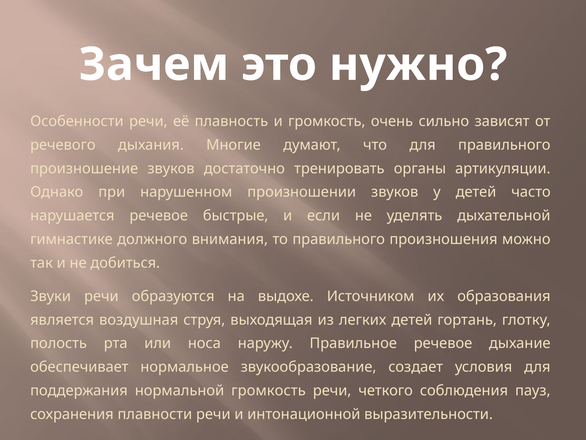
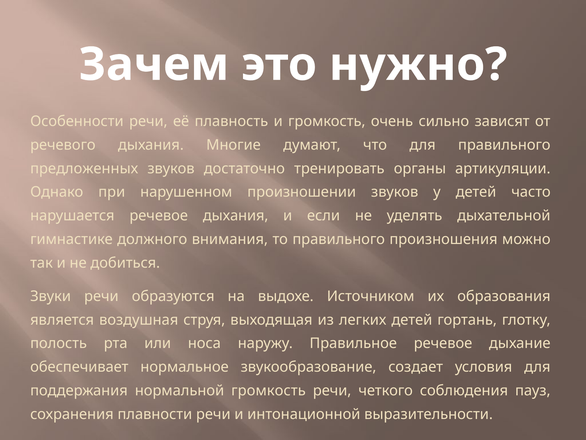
произношение: произношение -> предложенных
речевое быстрые: быстрые -> дыхания
